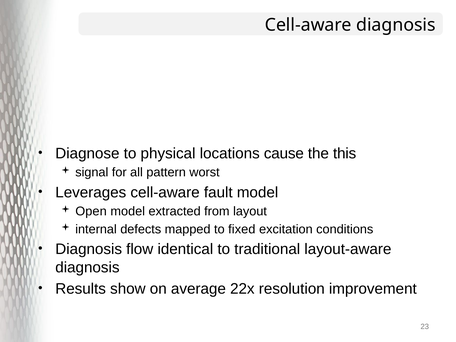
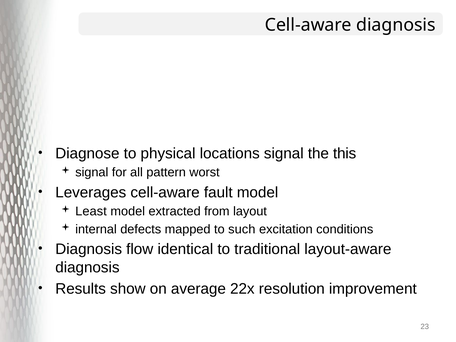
locations cause: cause -> signal
Open: Open -> Least
fixed: fixed -> such
